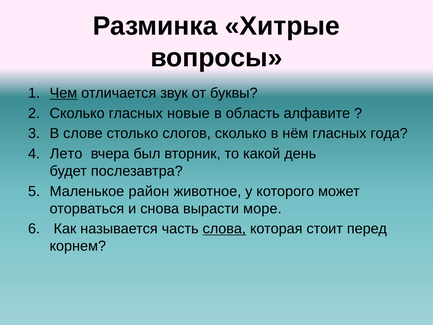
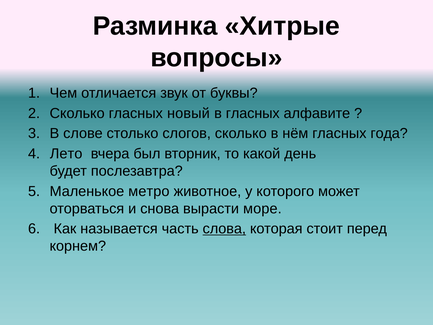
Чем underline: present -> none
новые: новые -> новый
в область: область -> гласных
район: район -> метро
